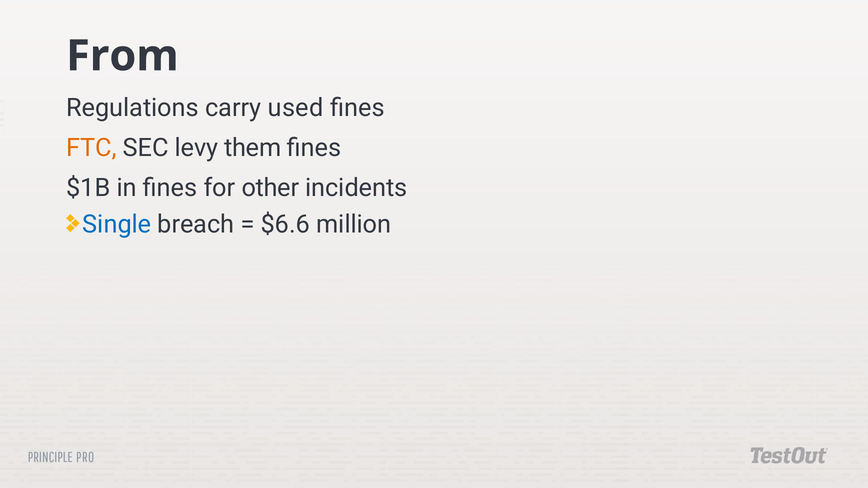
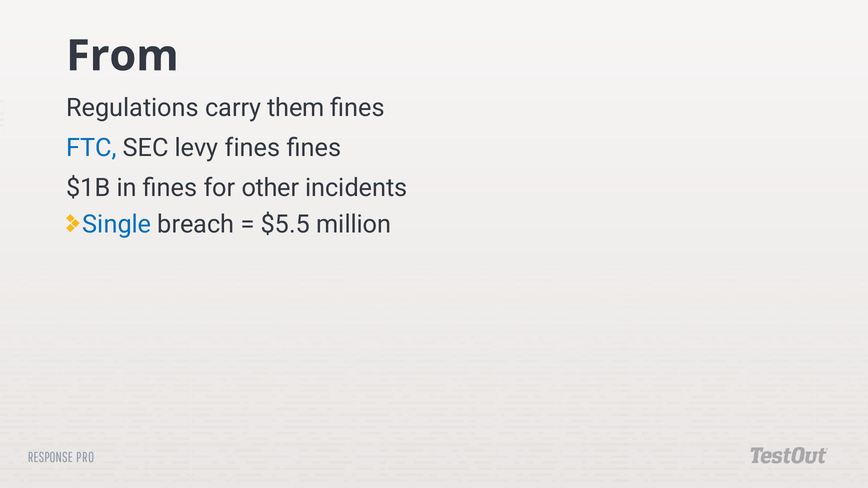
used: used -> them
FTC colour: orange -> blue
levy them: them -> fines
$6.6: $6.6 -> $5.5
PRINCIPLE: PRINCIPLE -> RESPONSE
